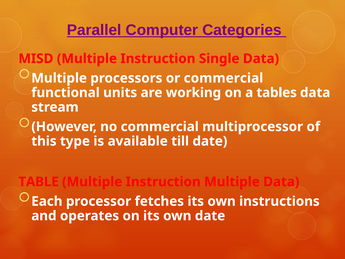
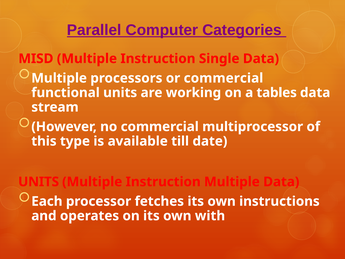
TABLE at (39, 182): TABLE -> UNITS
own date: date -> with
